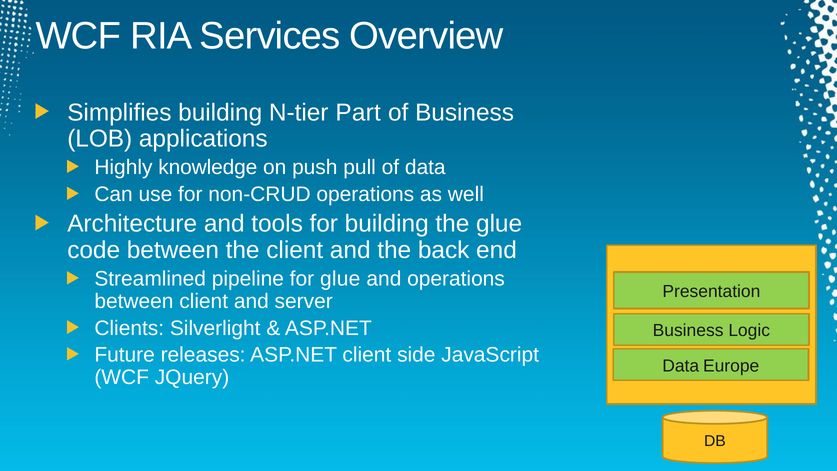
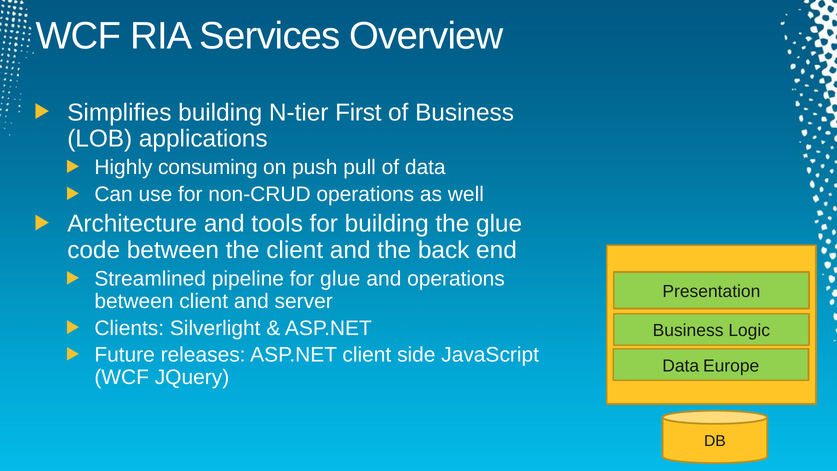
Part: Part -> First
knowledge: knowledge -> consuming
